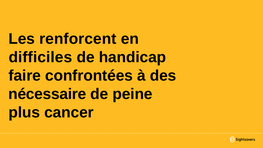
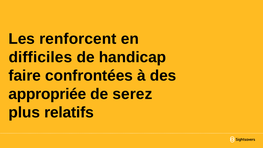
nécessaire: nécessaire -> appropriée
peine: peine -> serez
cancer: cancer -> relatifs
